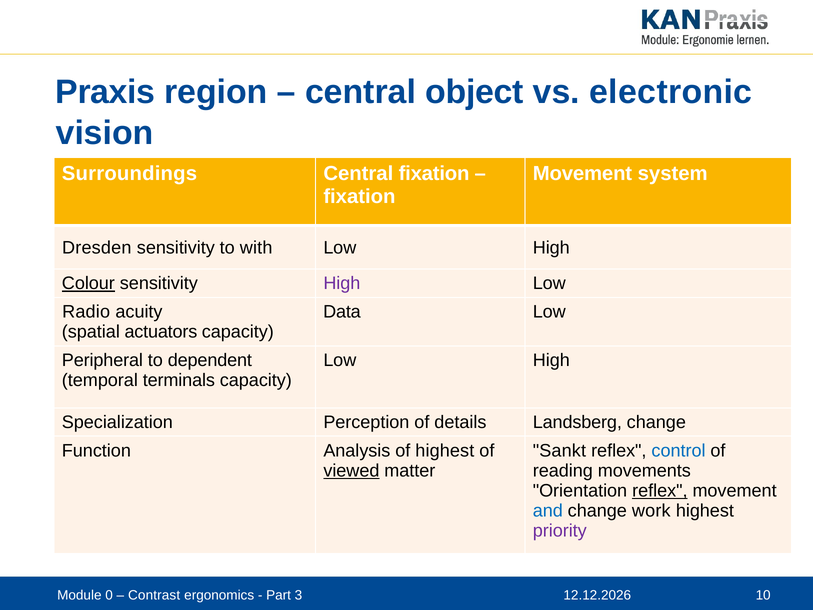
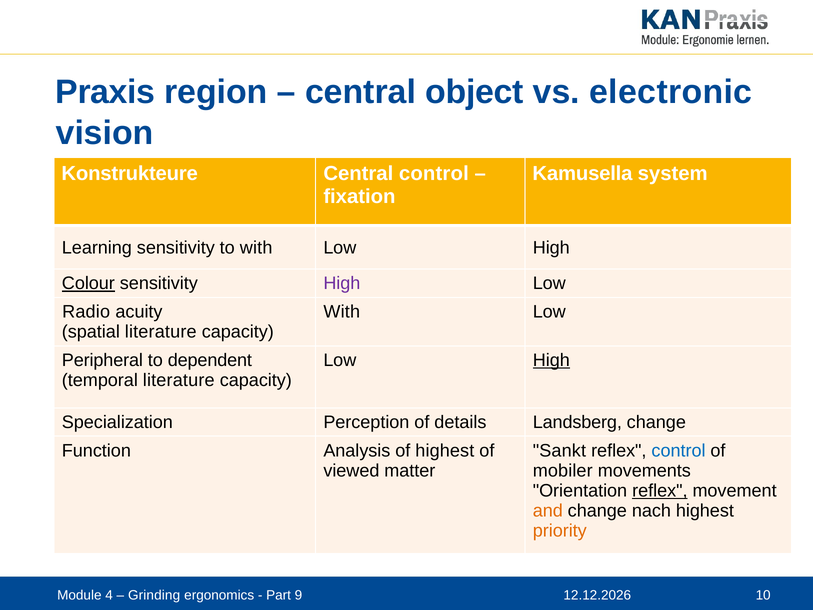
Surroundings: Surroundings -> Konstrukteure
Central fixation: fixation -> control
Movement at (582, 173): Movement -> Kamusella
Dresden: Dresden -> Learning
Data at (342, 312): Data -> With
spatial actuators: actuators -> literature
High at (551, 360) underline: none -> present
temporal terminals: terminals -> literature
viewed underline: present -> none
reading: reading -> mobiler
and colour: blue -> orange
work: work -> nach
priority colour: purple -> orange
0: 0 -> 4
Contrast: Contrast -> Grinding
3: 3 -> 9
